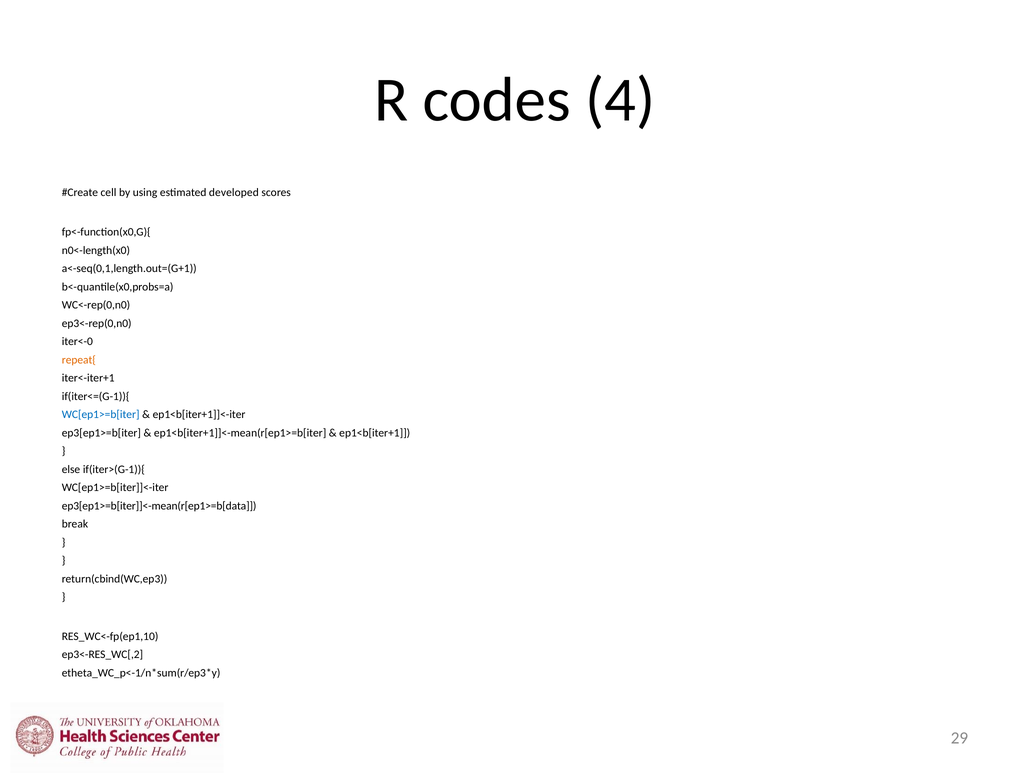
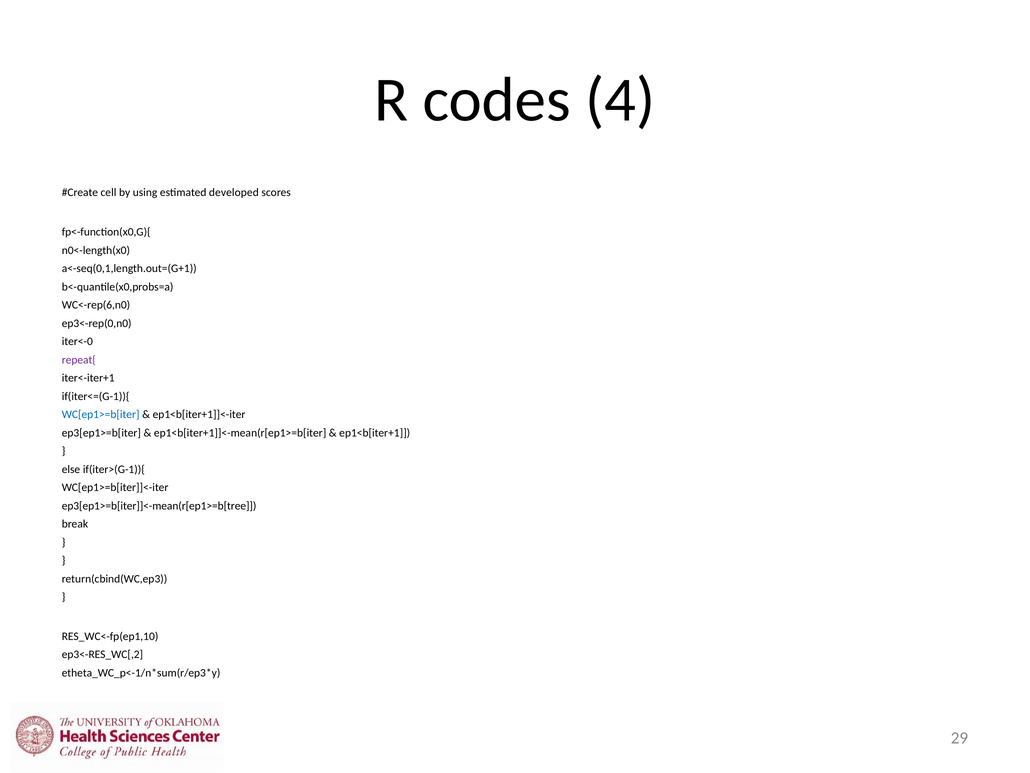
WC<-rep(0,n0: WC<-rep(0,n0 -> WC<-rep(6,n0
repeat{ colour: orange -> purple
ep3[ep1>=b[iter]]<-mean(r[ep1>=b[data: ep3[ep1>=b[iter]]<-mean(r[ep1>=b[data -> ep3[ep1>=b[iter]]<-mean(r[ep1>=b[tree
